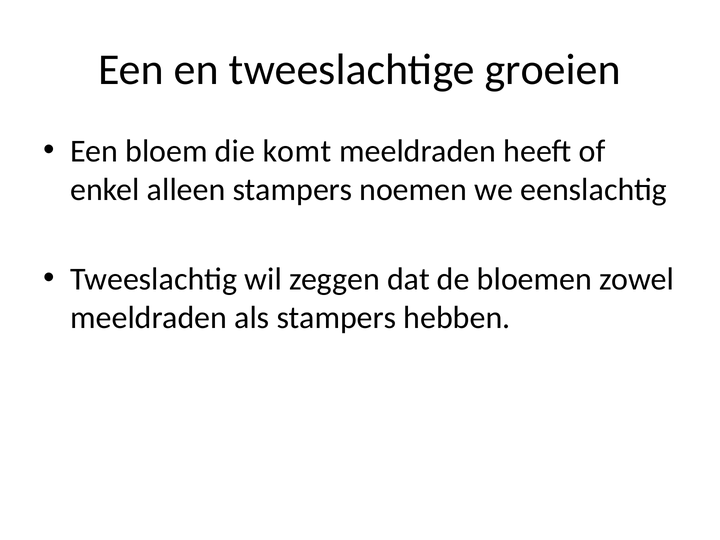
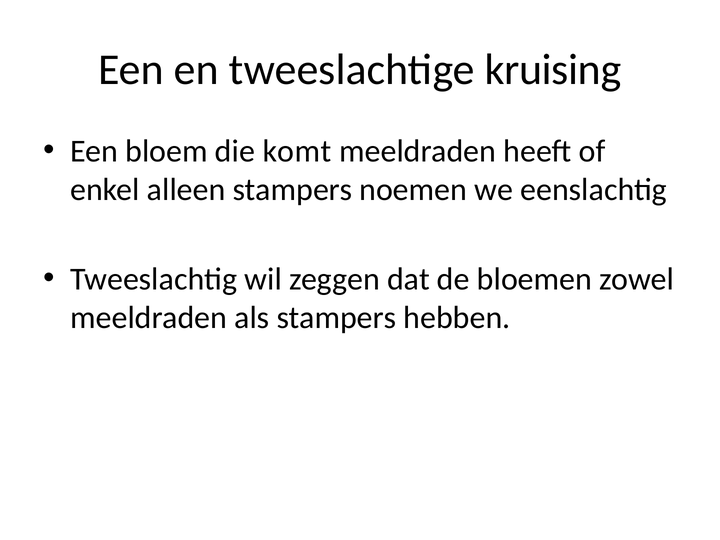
groeien: groeien -> kruising
